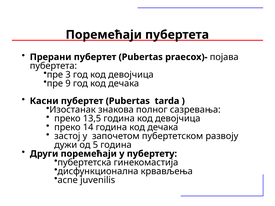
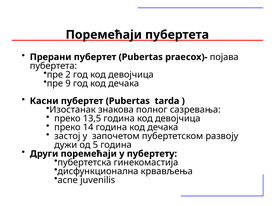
3: 3 -> 2
